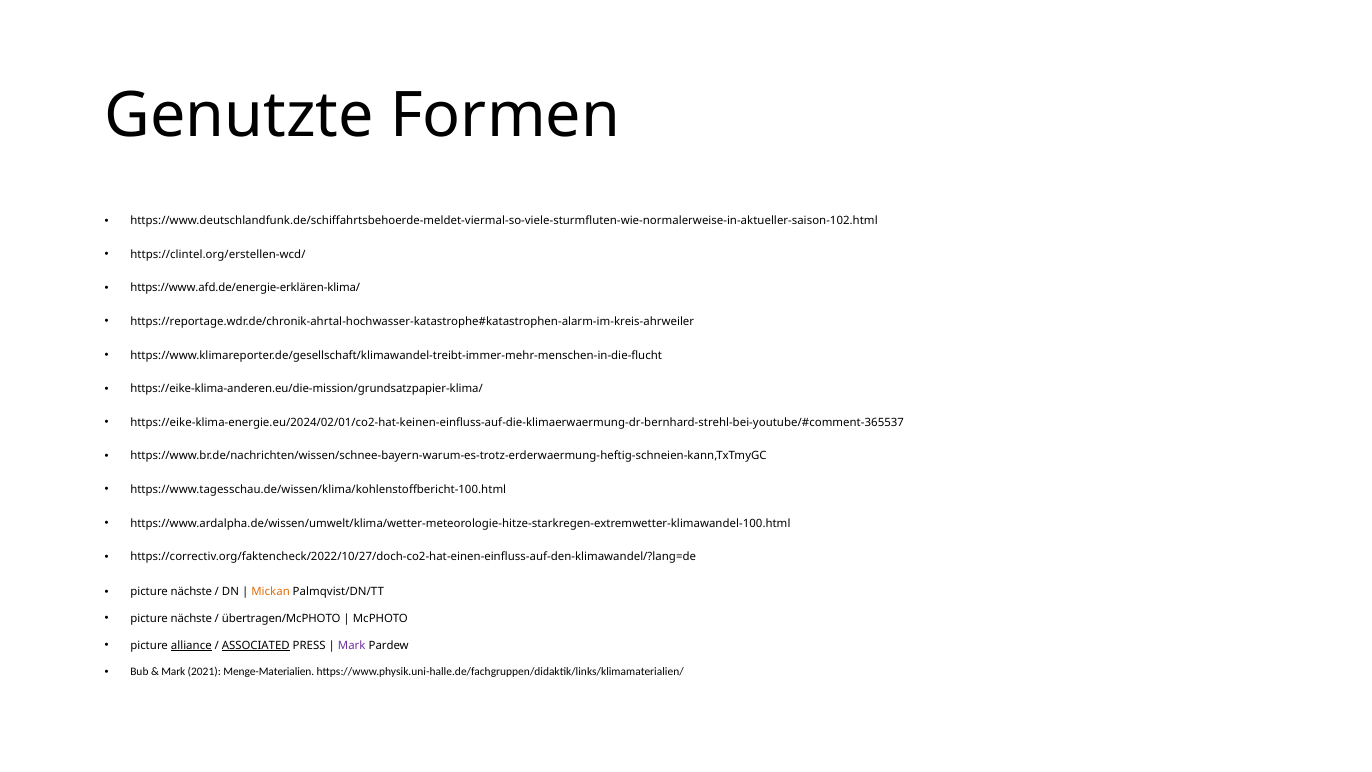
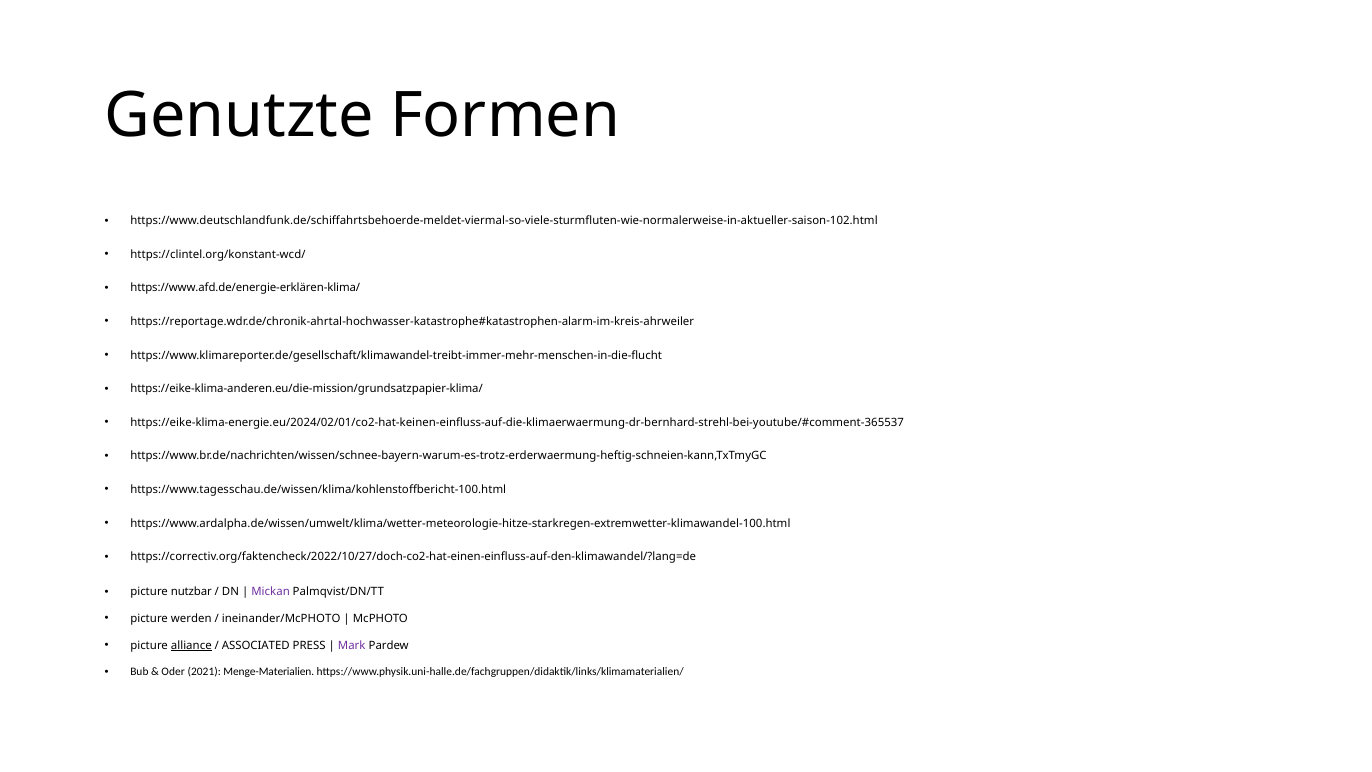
https://clintel.org/erstellen-wcd/: https://clintel.org/erstellen-wcd/ -> https://clintel.org/konstant-wcd/
nächste at (191, 592): nächste -> nutzbar
Mickan colour: orange -> purple
nächste at (191, 618): nächste -> werden
übertragen/McPHOTO: übertragen/McPHOTO -> ineinander/McPHOTO
ASSOCIATED underline: present -> none
Mark at (173, 672): Mark -> Oder
